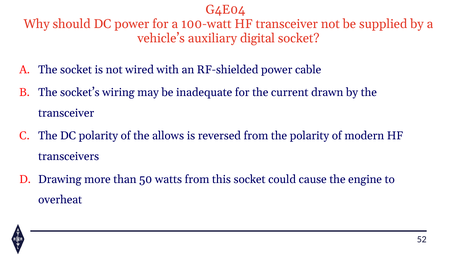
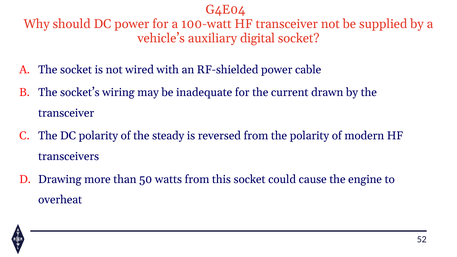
allows: allows -> steady
